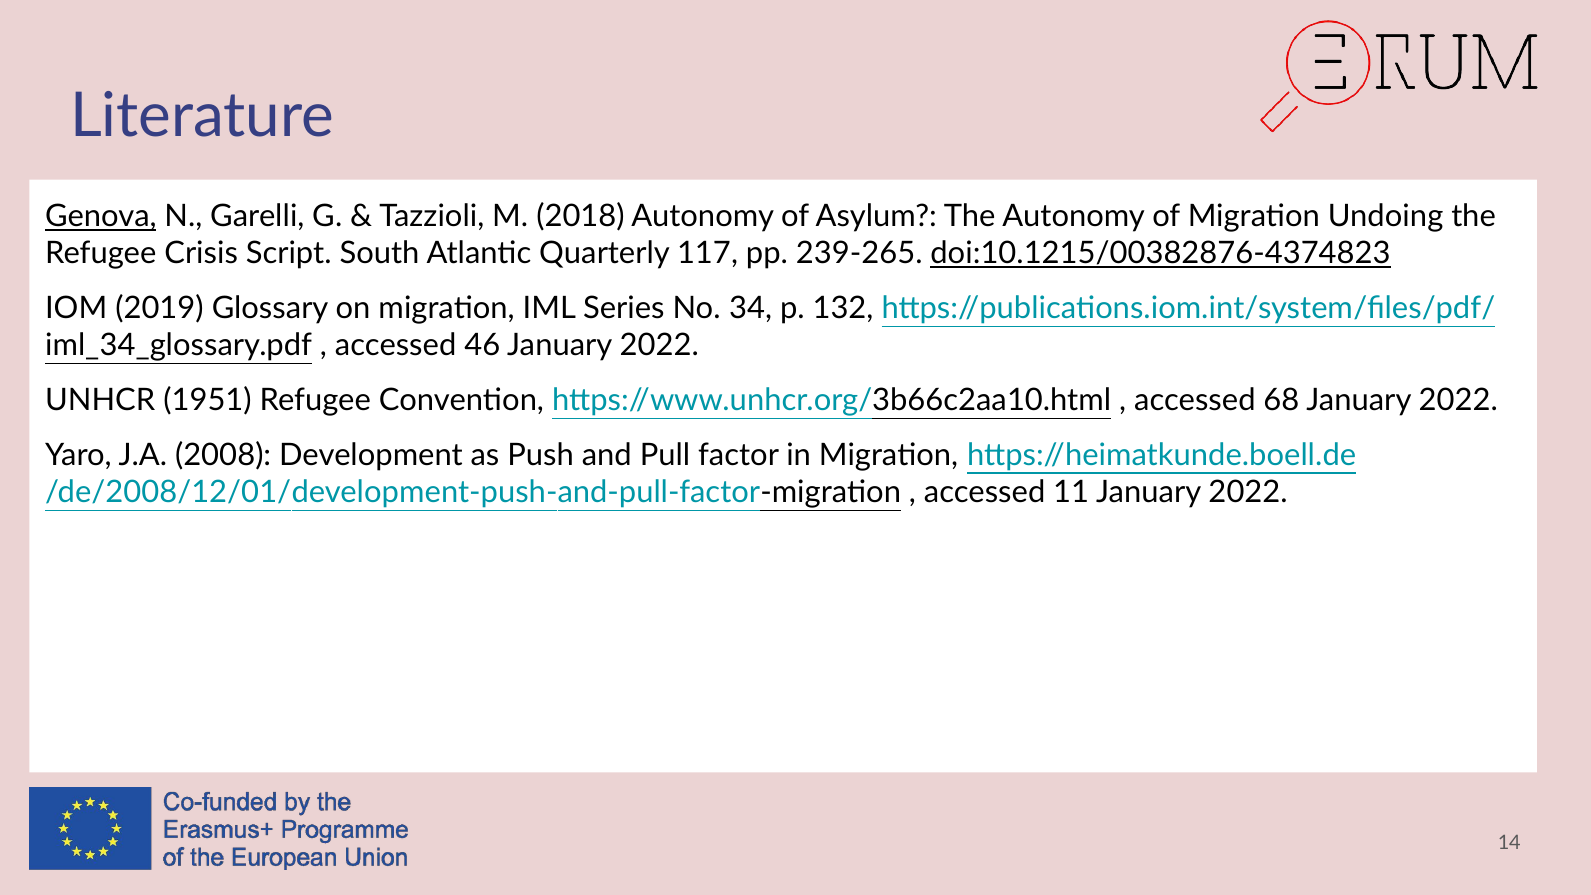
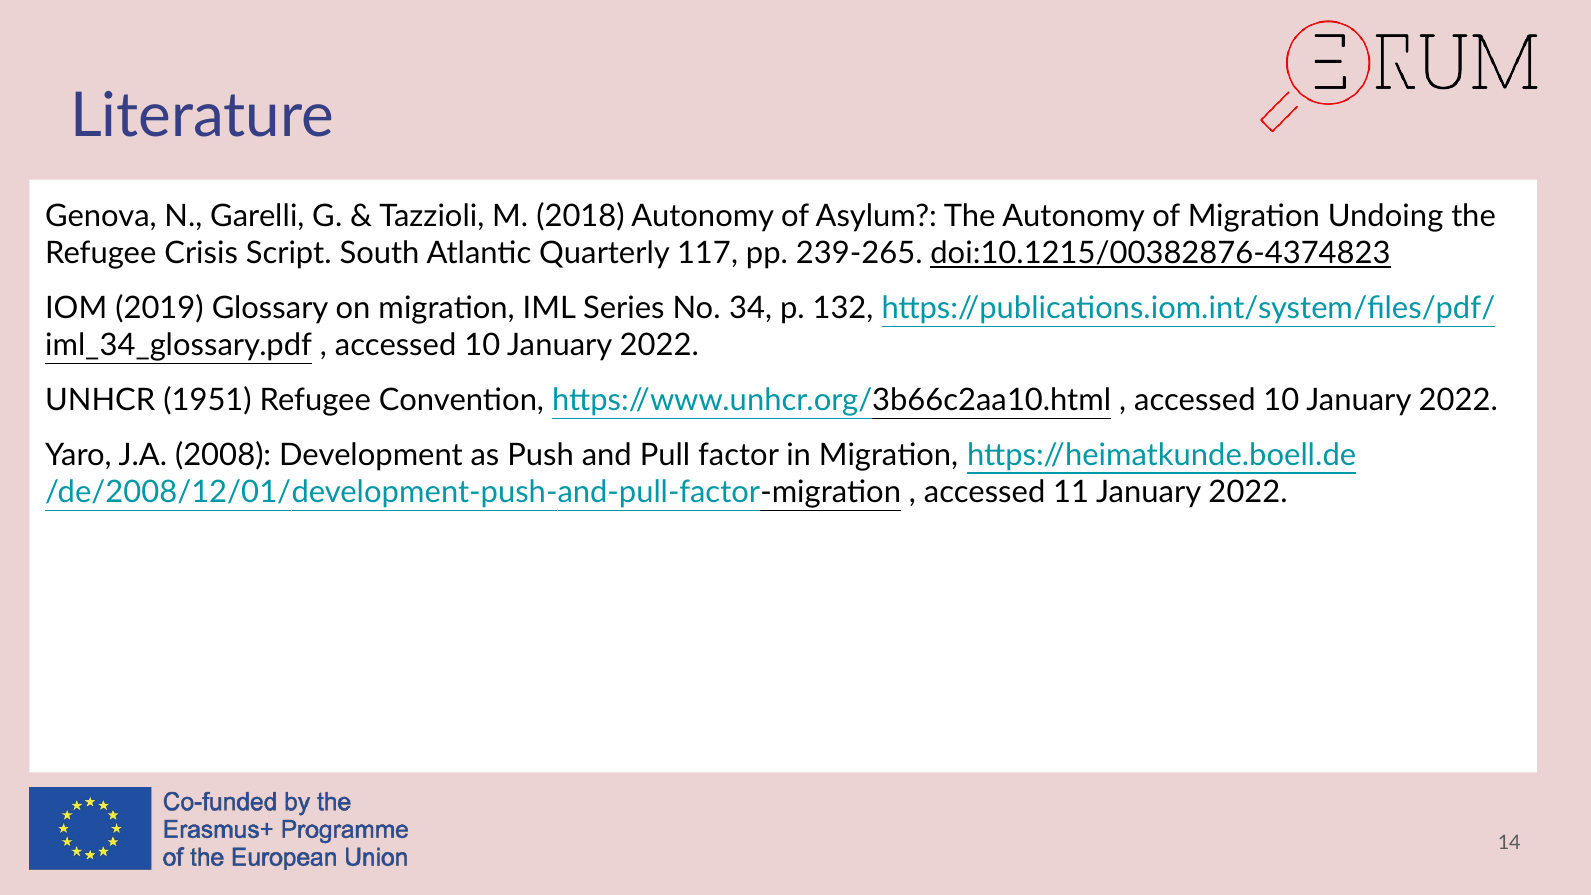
Genova underline: present -> none
46 at (482, 345): 46 -> 10
68 at (1281, 400): 68 -> 10
